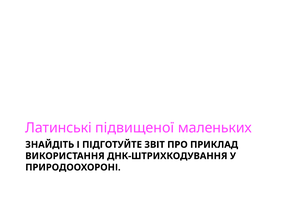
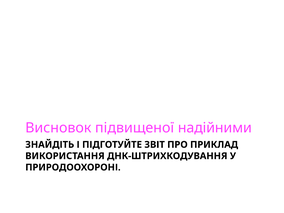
Латинські: Латинські -> Висновок
маленьких: маленьких -> надійними
